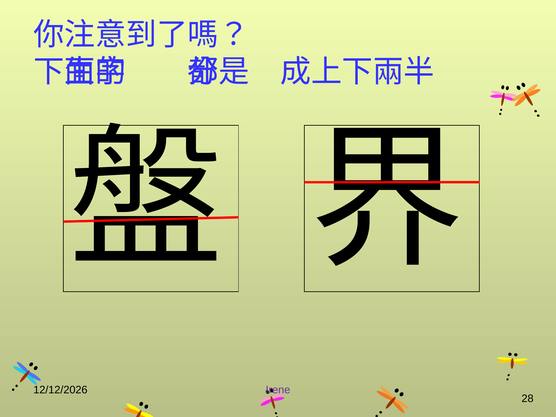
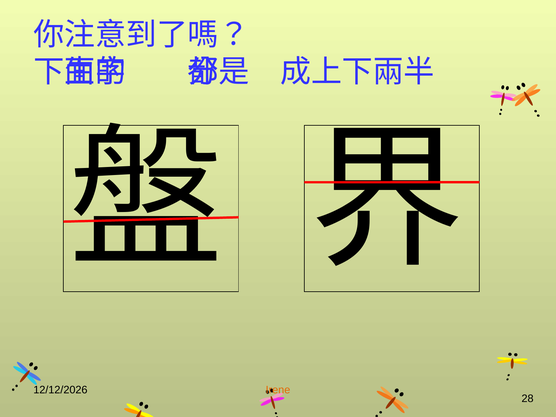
Irene colour: purple -> orange
